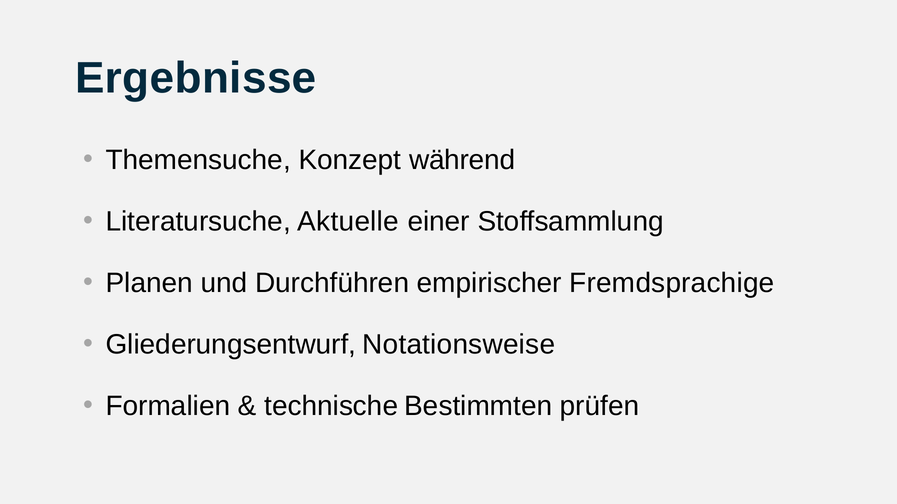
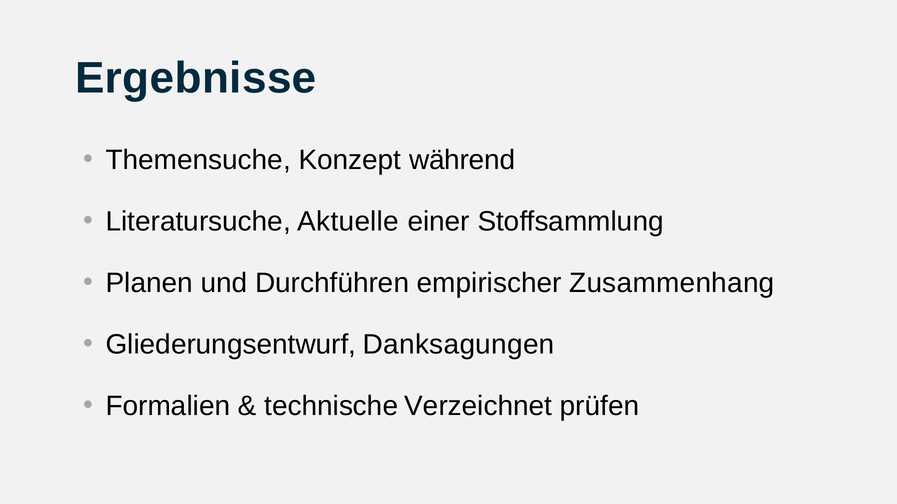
Fremdsprachige: Fremdsprachige -> Zusammenhang
Notationsweise: Notationsweise -> Danksagungen
Bestimmten: Bestimmten -> Verzeichnet
